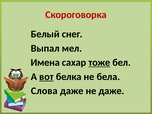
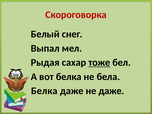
Имена: Имена -> Рыдая
вот underline: present -> none
Слова at (44, 91): Слова -> Белка
